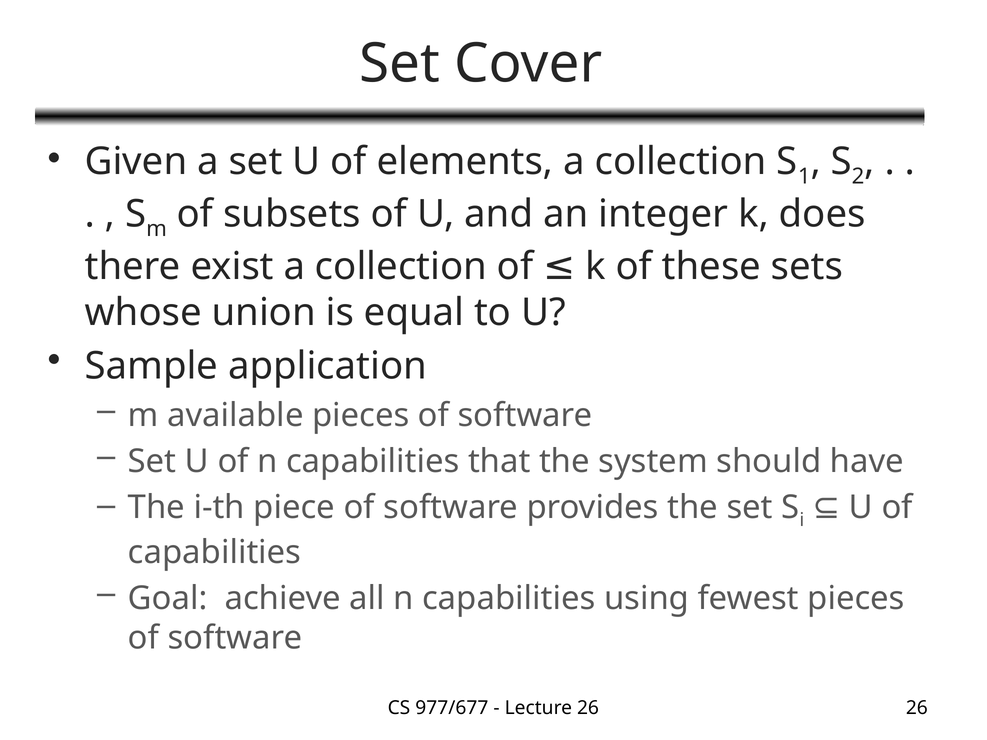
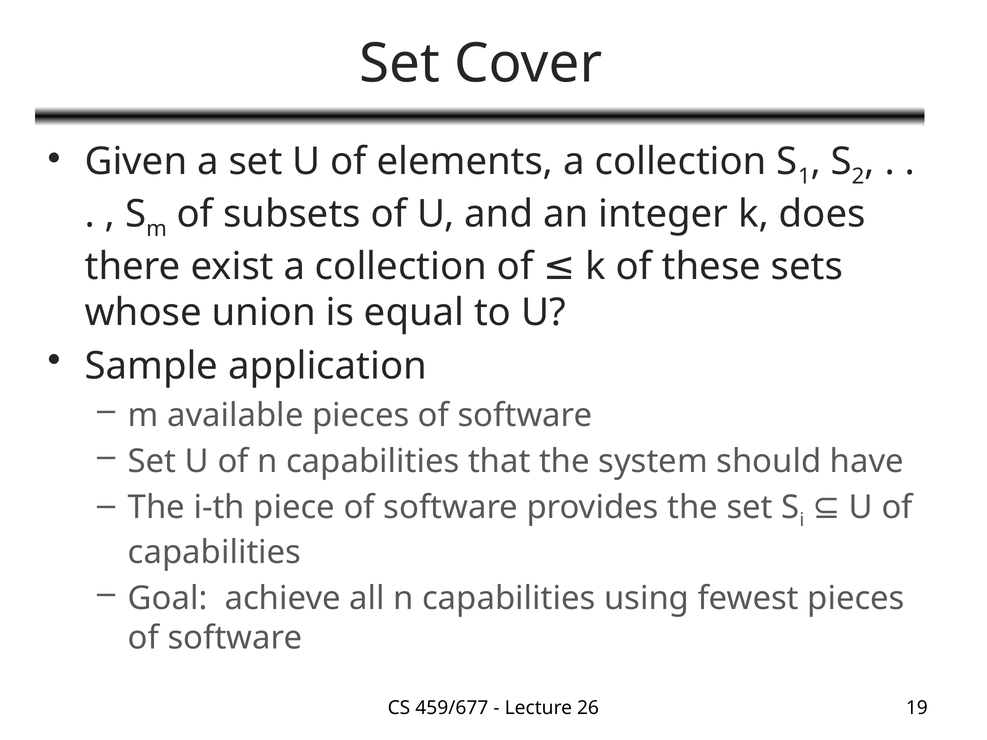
977/677: 977/677 -> 459/677
26 26: 26 -> 19
